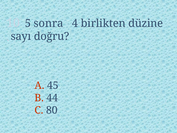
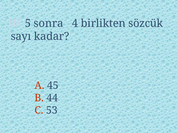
düzine: düzine -> sözcük
doğru: doğru -> kadar
80: 80 -> 53
